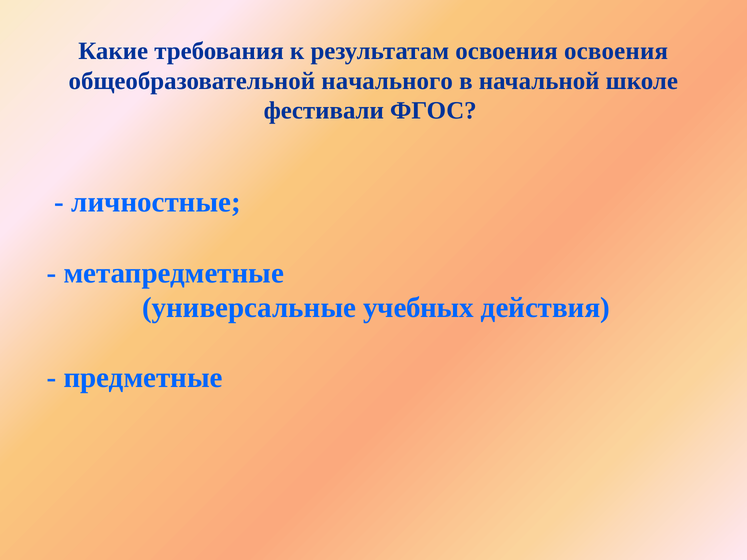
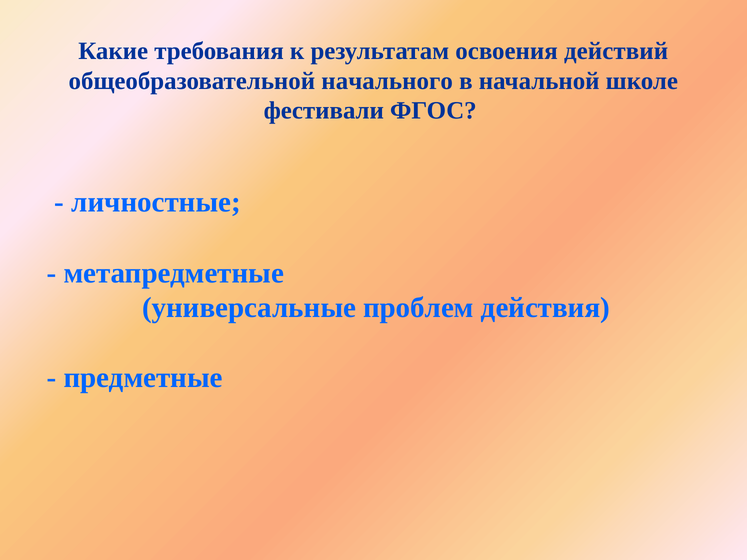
освоения освоения: освоения -> действий
учебных: учебных -> проблем
